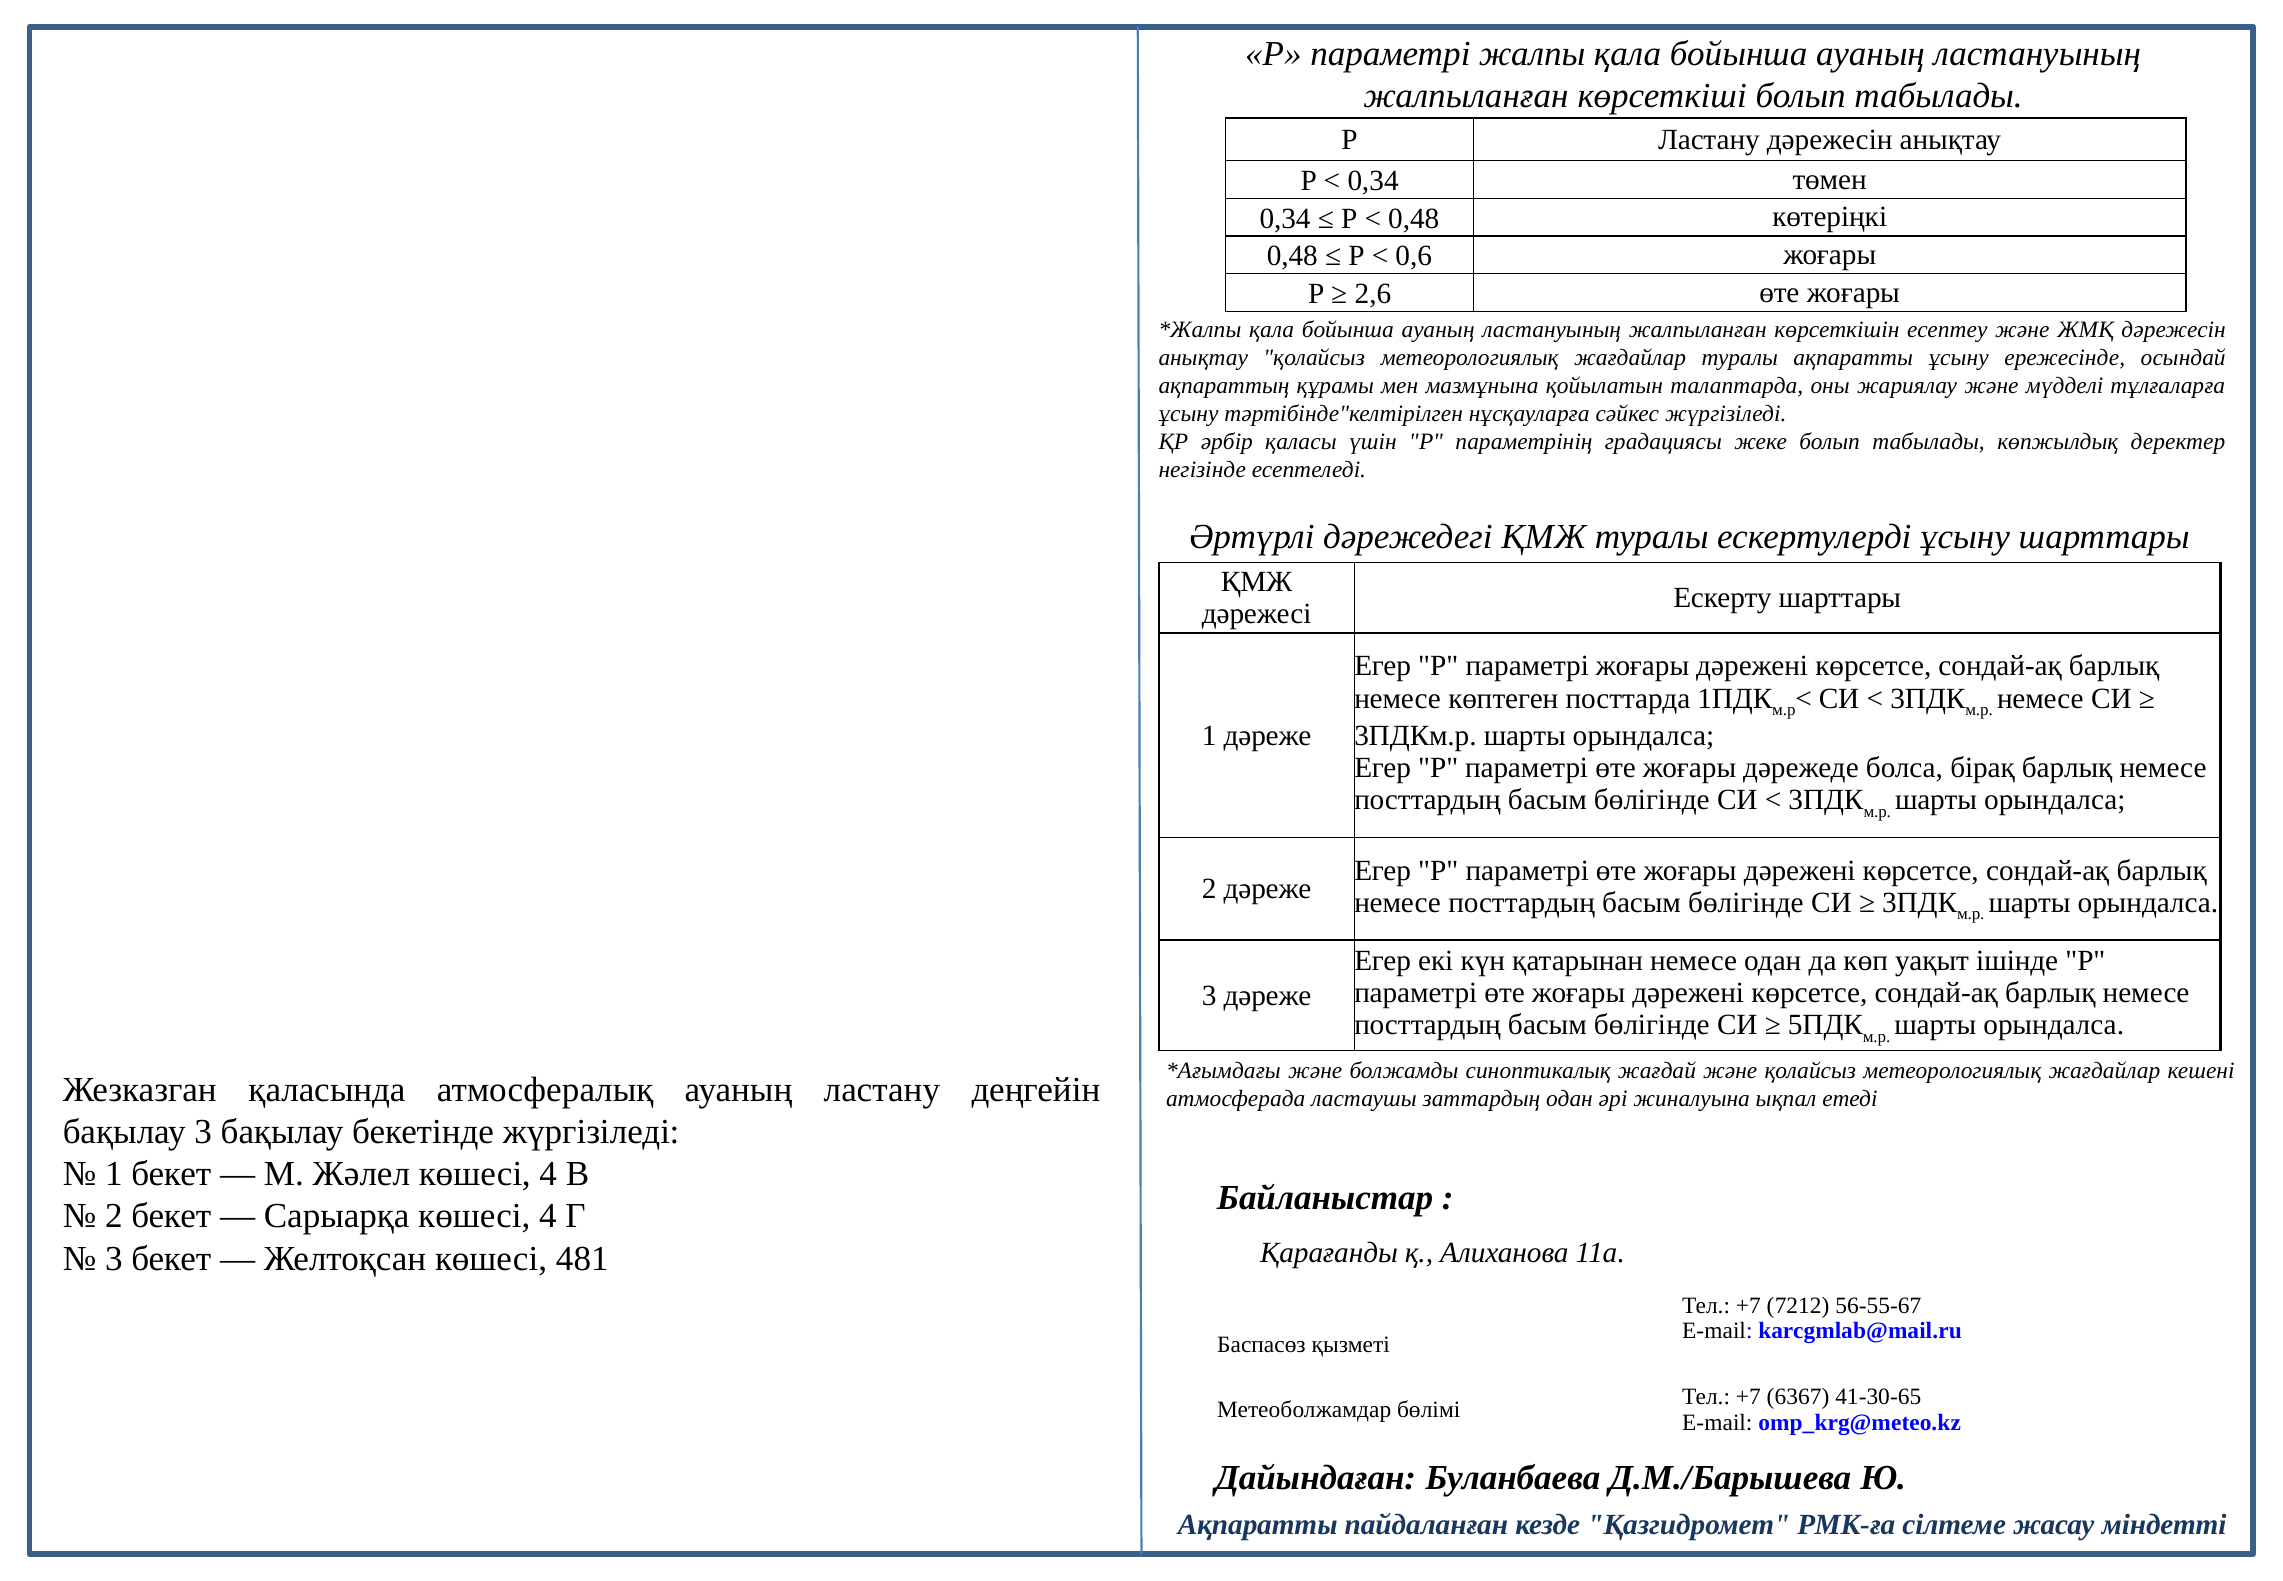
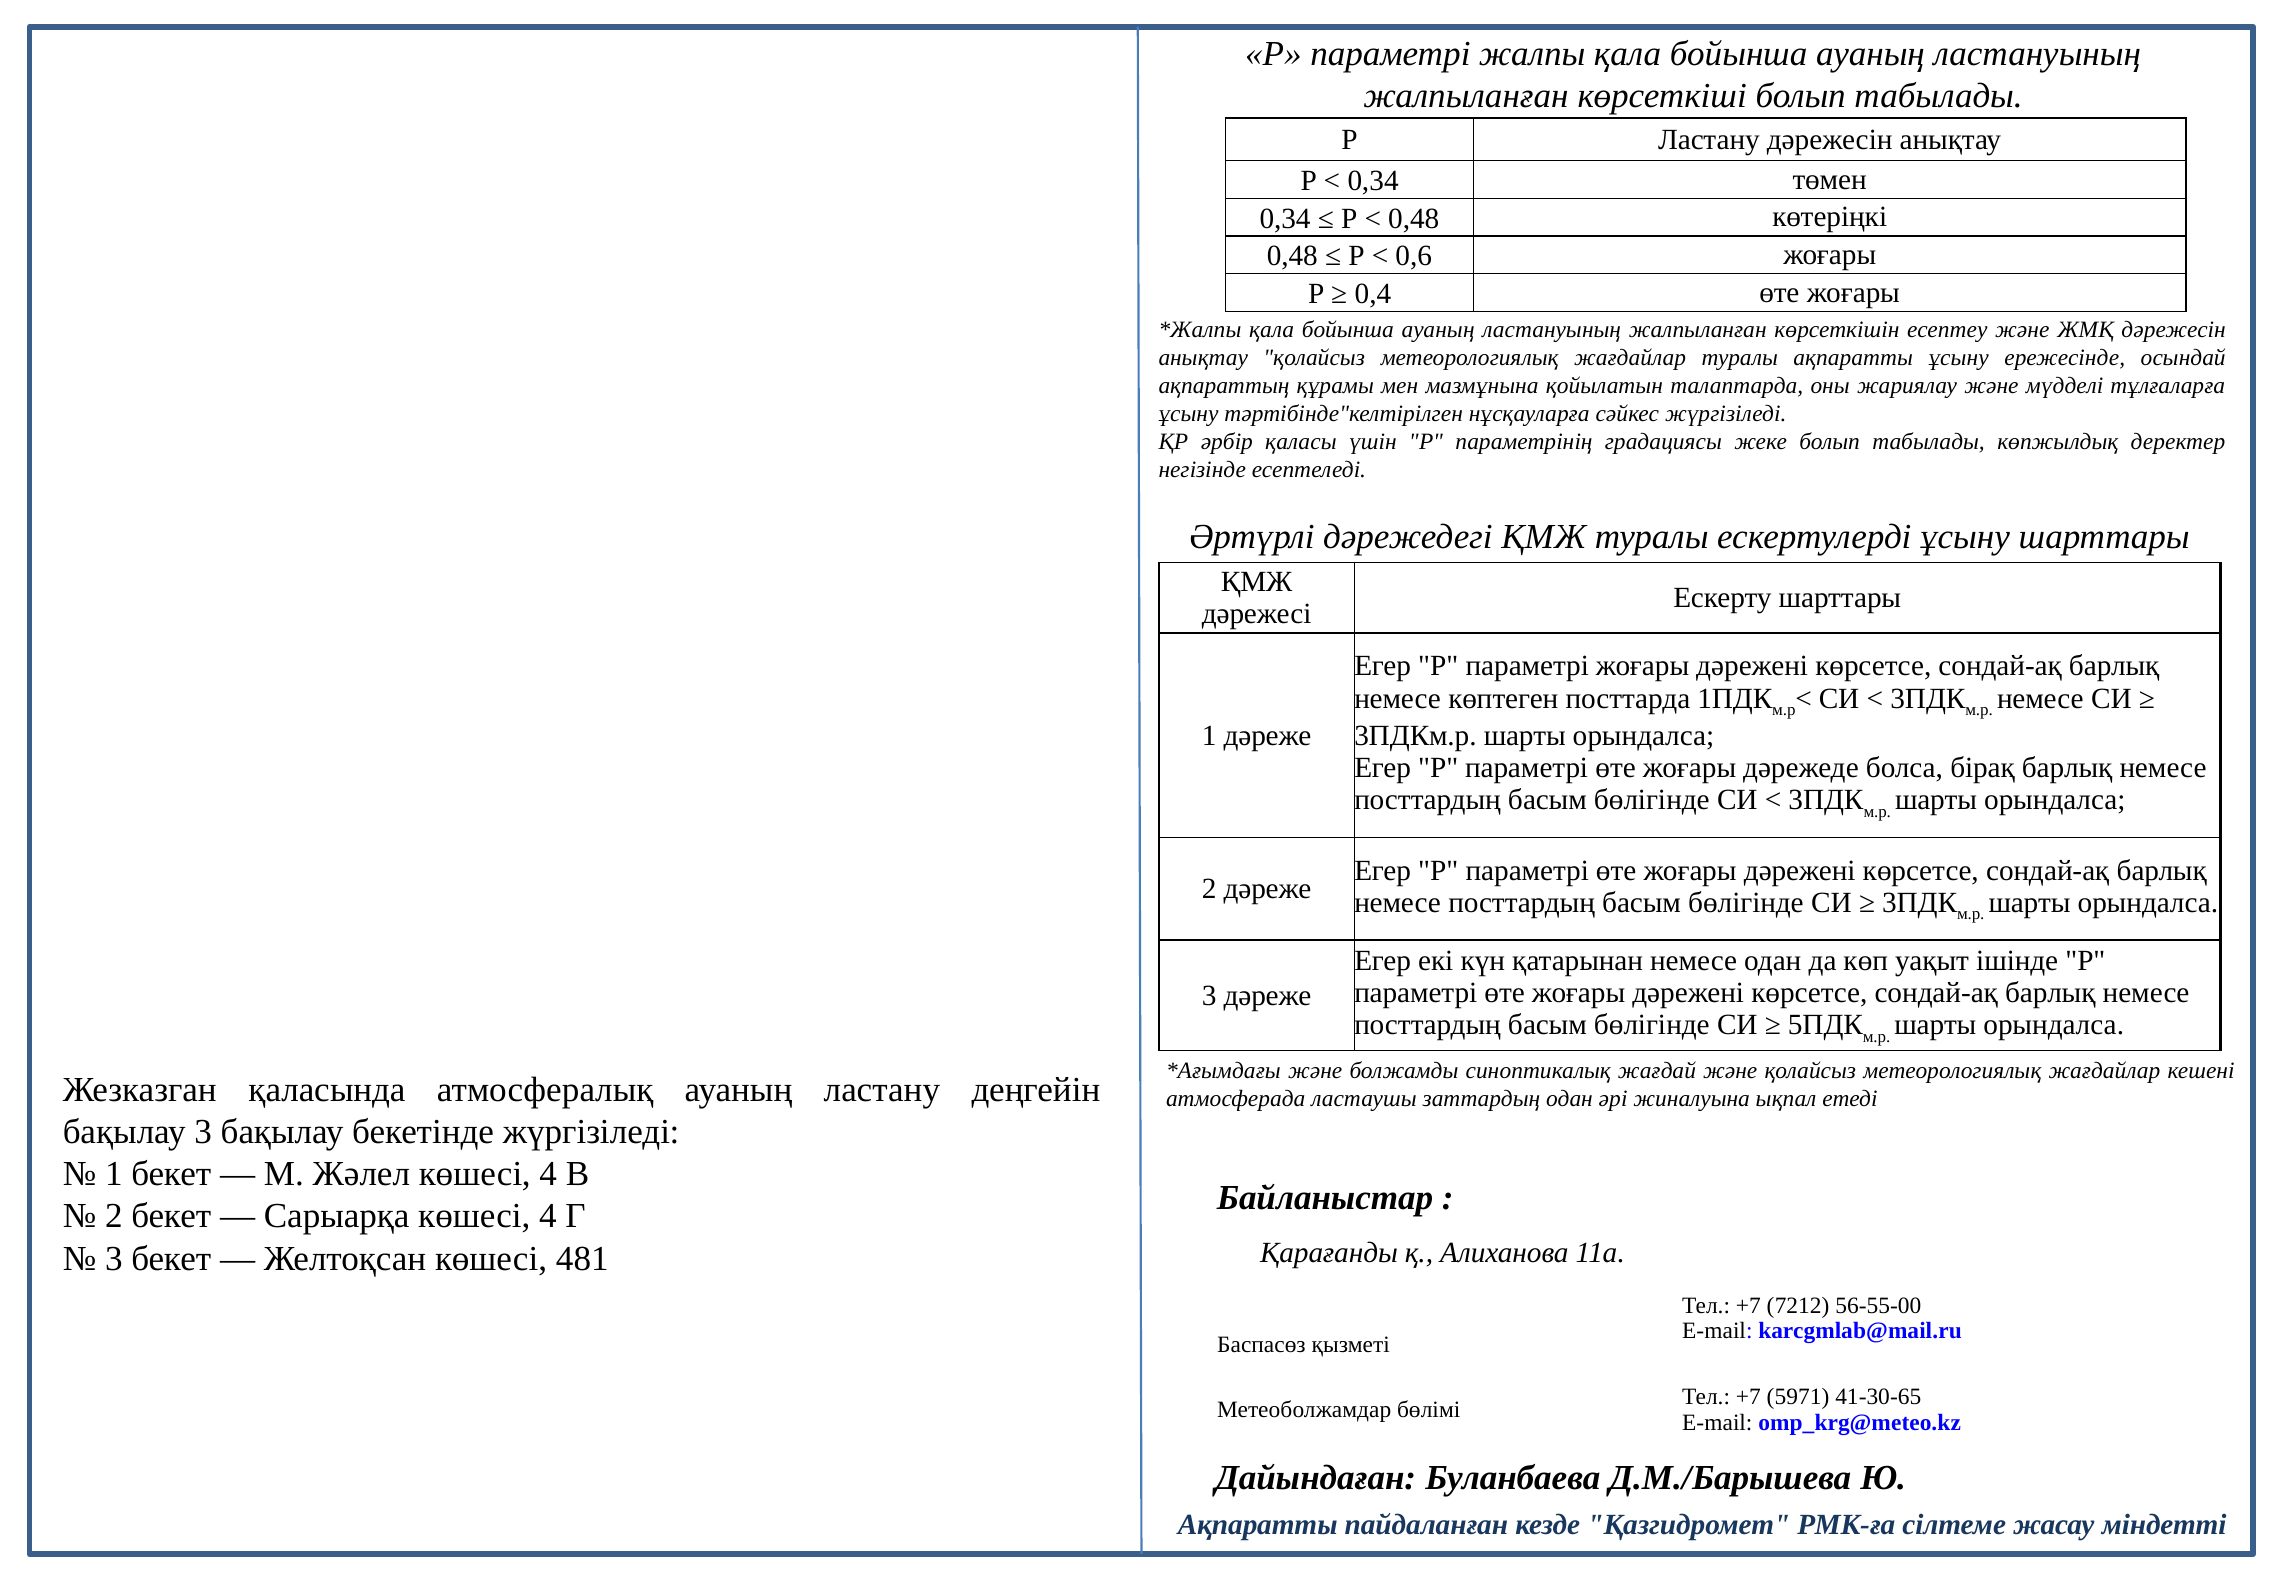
2,6: 2,6 -> 0,4
56-55-67: 56-55-67 -> 56-55-00
6367: 6367 -> 5971
